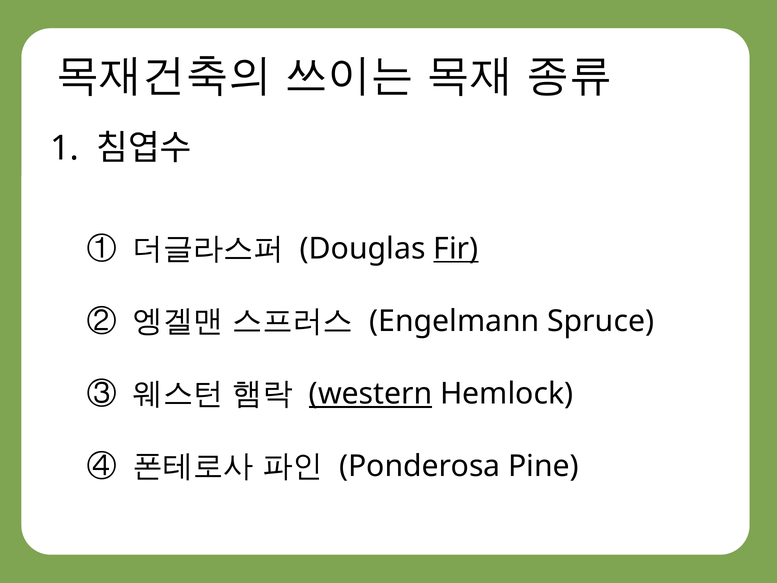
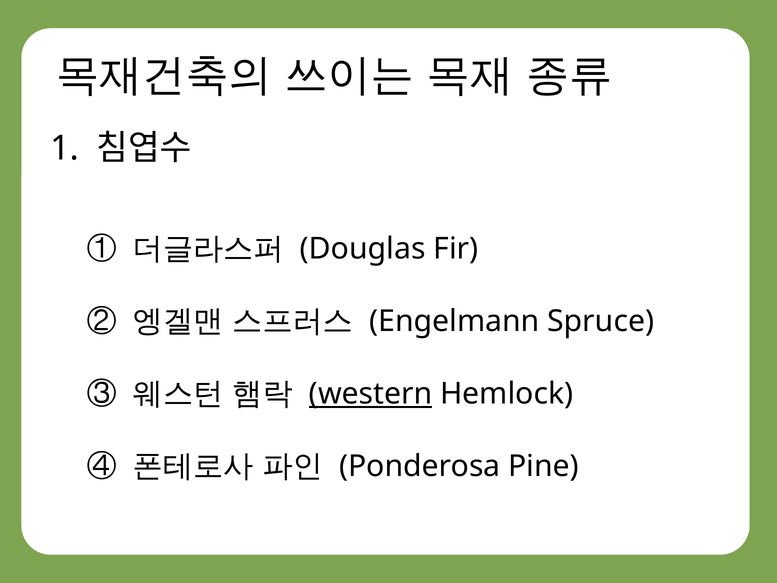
Fir underline: present -> none
